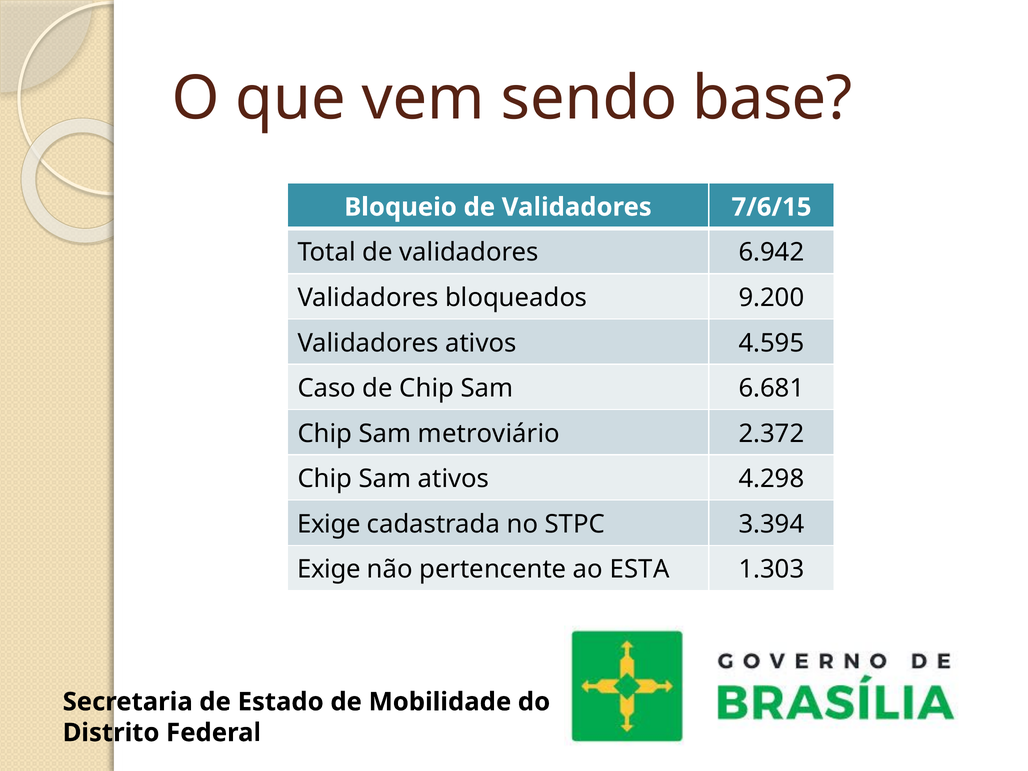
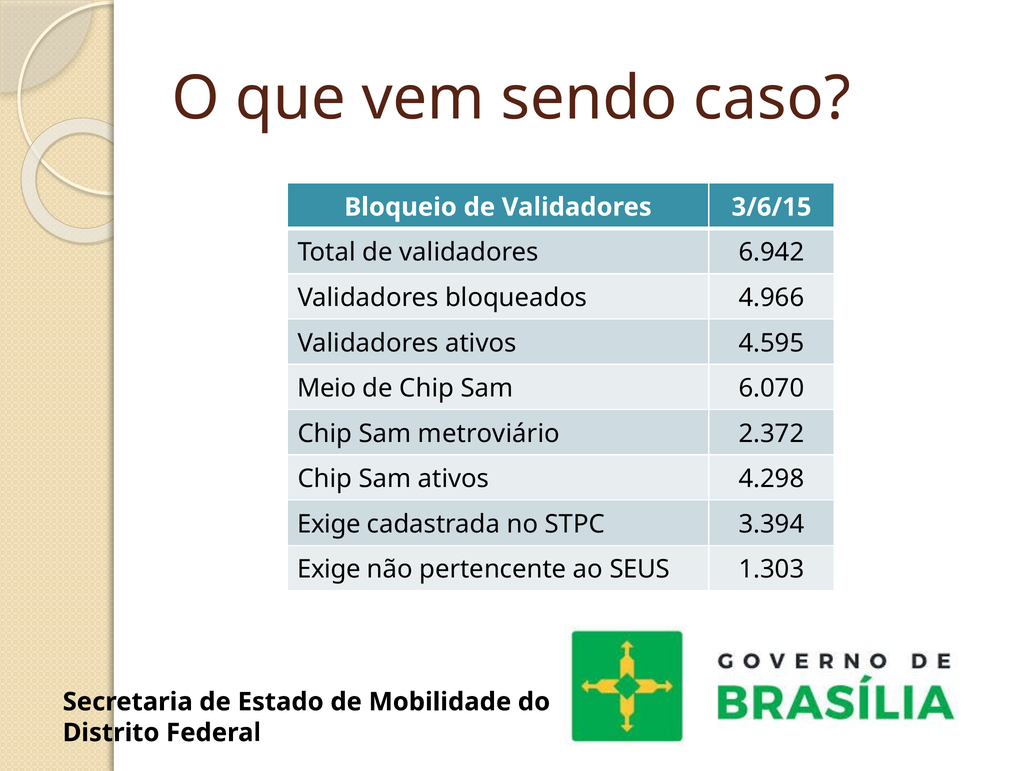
base: base -> caso
7/6/15: 7/6/15 -> 3/6/15
9.200: 9.200 -> 4.966
Caso: Caso -> Meio
6.681: 6.681 -> 6.070
ESTA: ESTA -> SEUS
